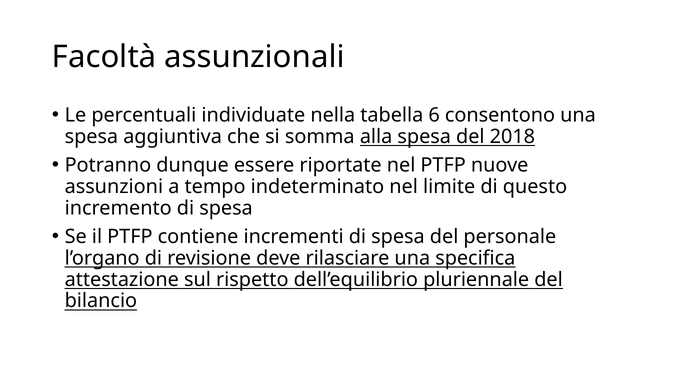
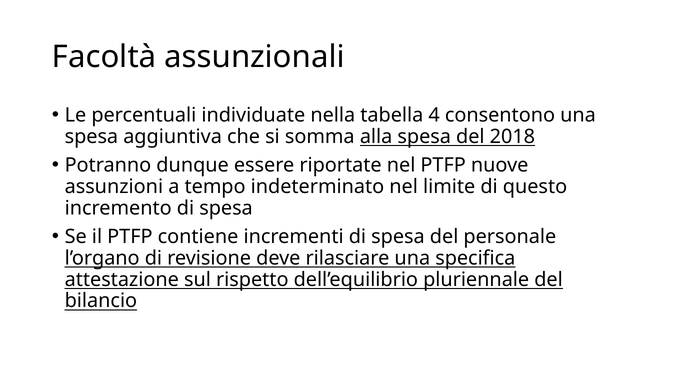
6: 6 -> 4
